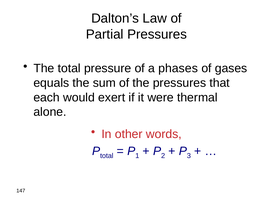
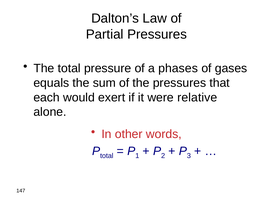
thermal: thermal -> relative
